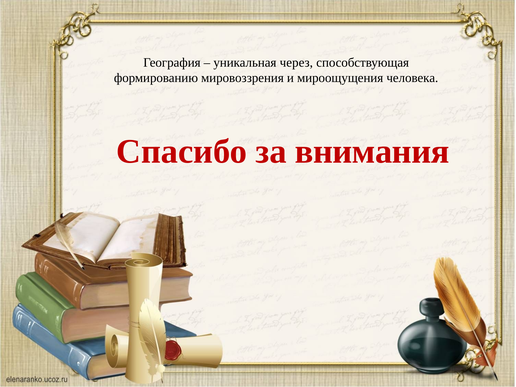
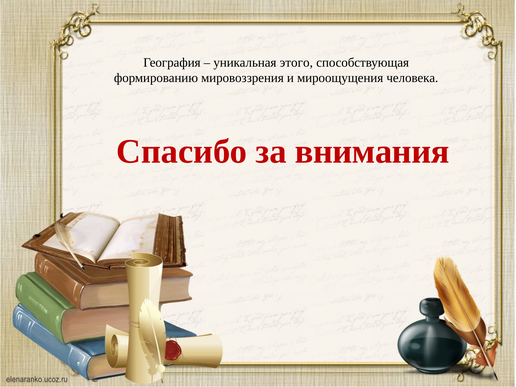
через: через -> этого
